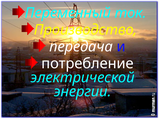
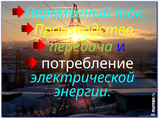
передача colour: white -> light green
